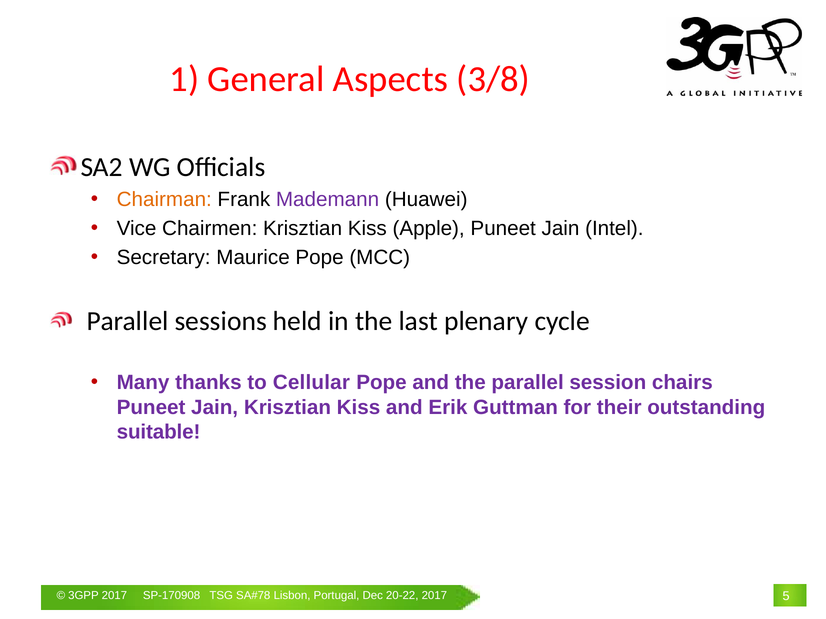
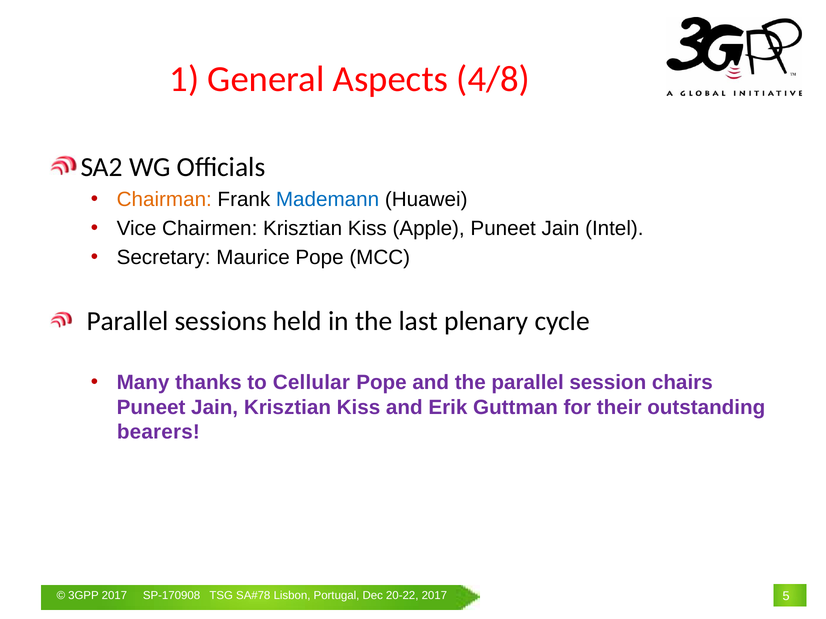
3/8: 3/8 -> 4/8
Mademann colour: purple -> blue
suitable: suitable -> bearers
